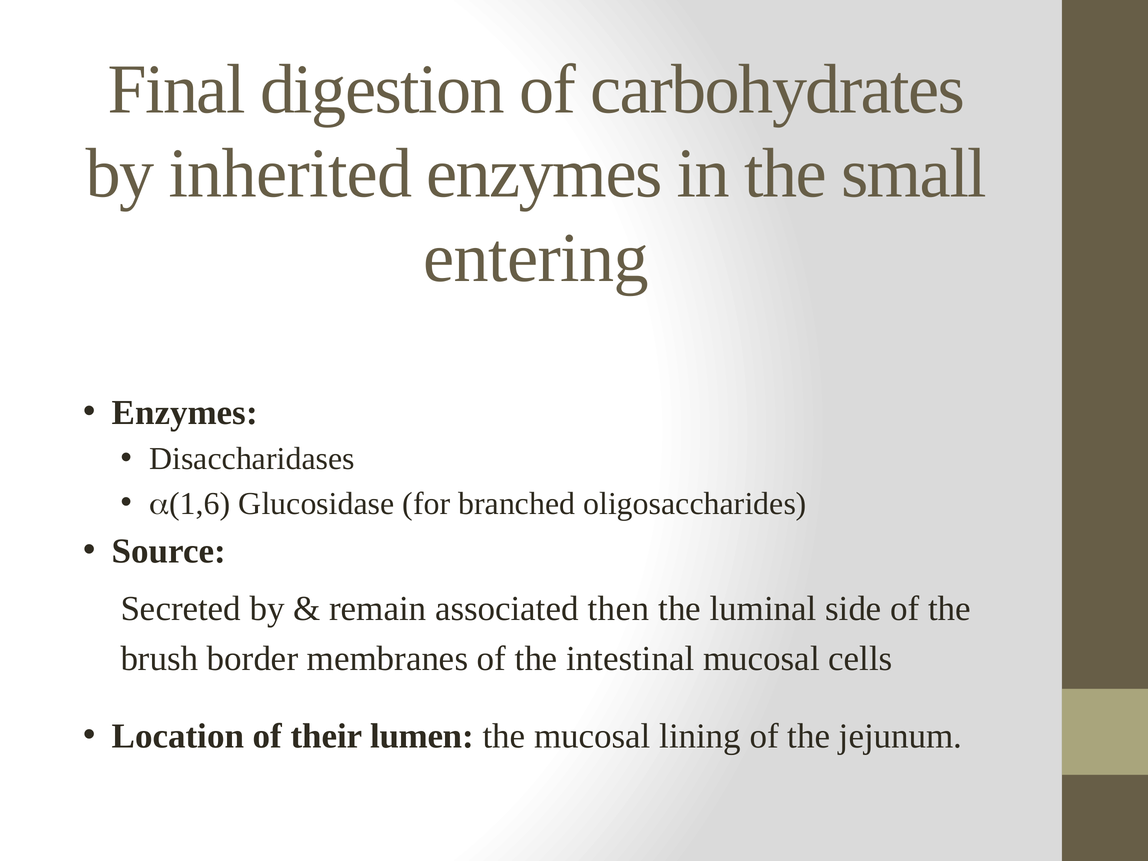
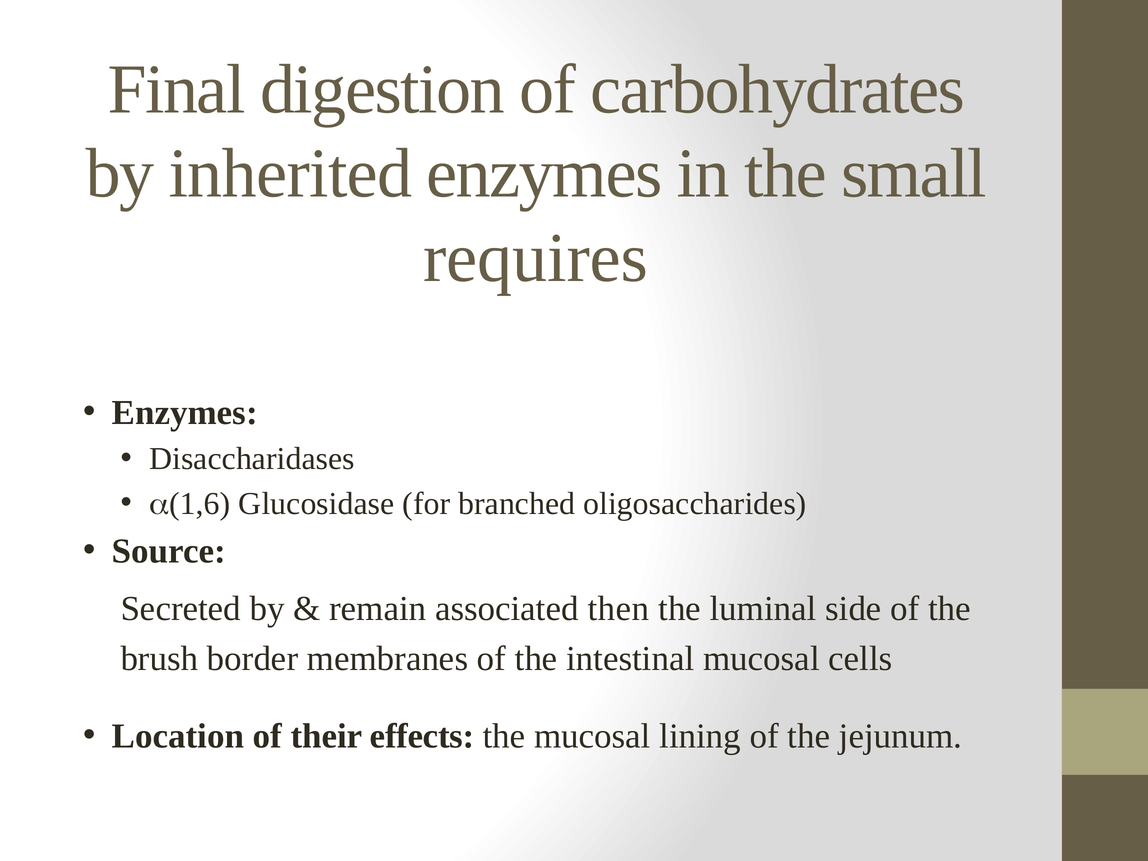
entering: entering -> requires
lumen: lumen -> effects
